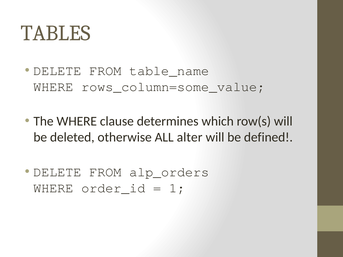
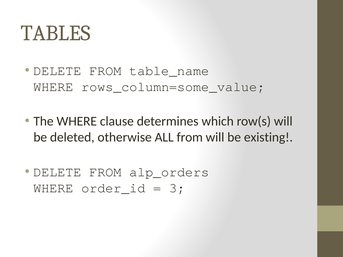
ALL alter: alter -> from
defined: defined -> existing
1: 1 -> 3
